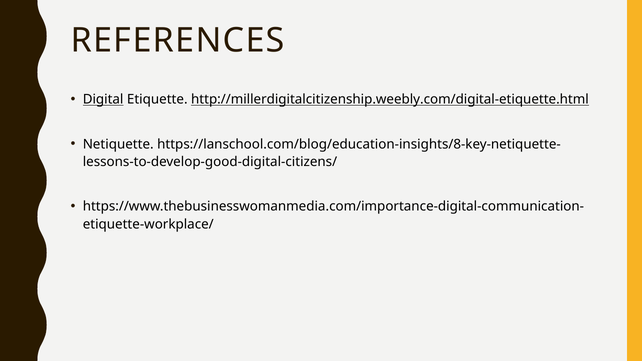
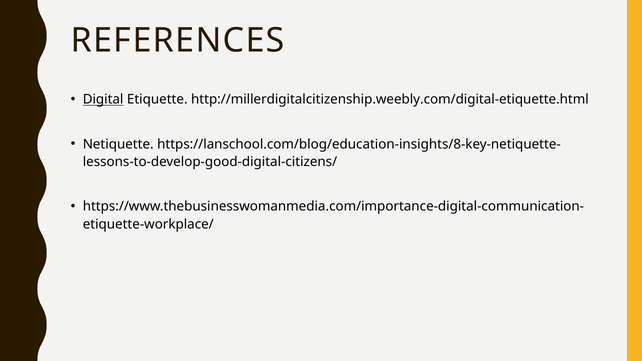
http://millerdigitalcitizenship.weebly.com/digital-etiquette.html underline: present -> none
